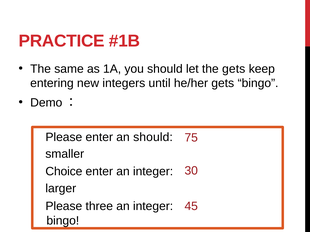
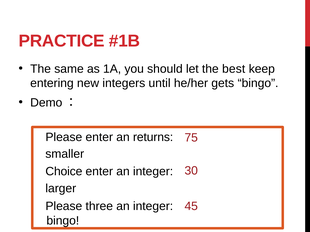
the gets: gets -> best
an should: should -> returns
